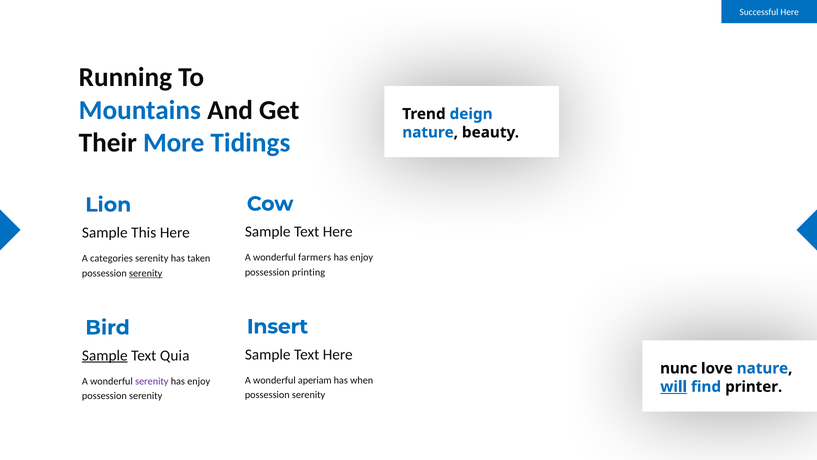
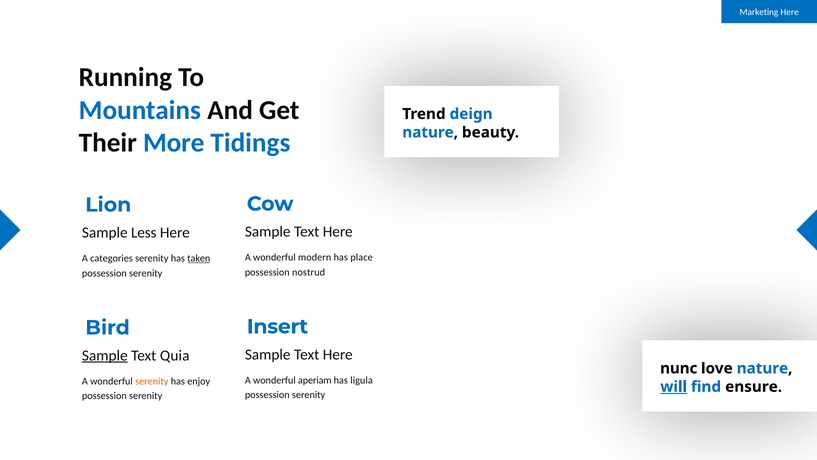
Successful: Successful -> Marketing
This: This -> Less
farmers: farmers -> modern
enjoy at (362, 257): enjoy -> place
taken underline: none -> present
printing: printing -> nostrud
serenity at (146, 273) underline: present -> none
when: when -> ligula
serenity at (152, 381) colour: purple -> orange
printer: printer -> ensure
